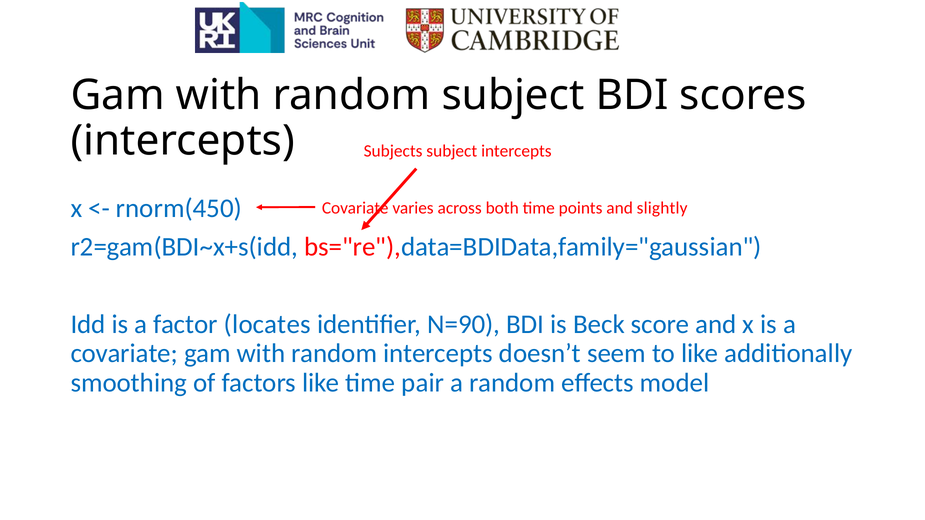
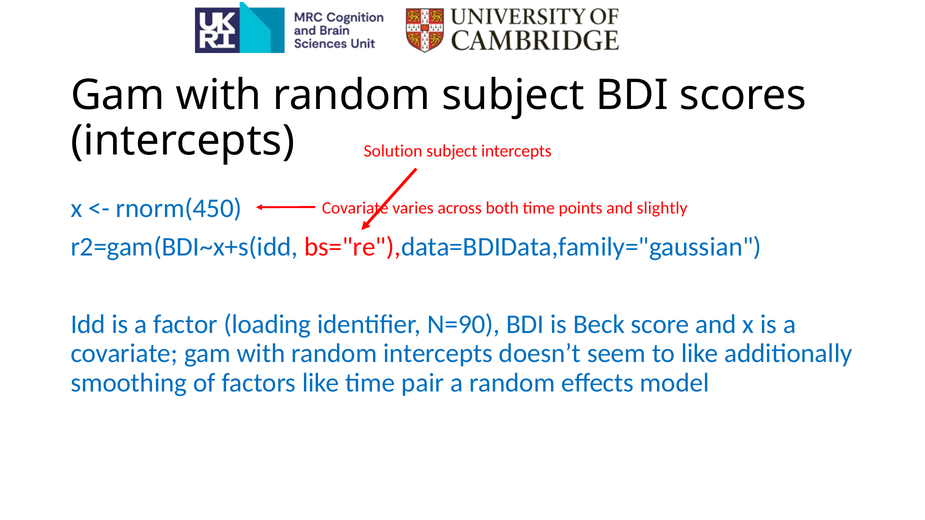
Subjects: Subjects -> Solution
locates: locates -> loading
